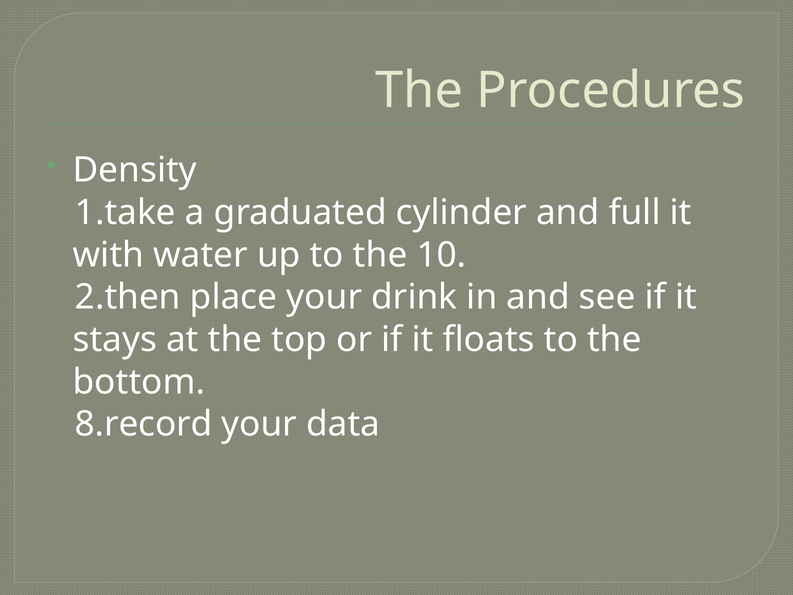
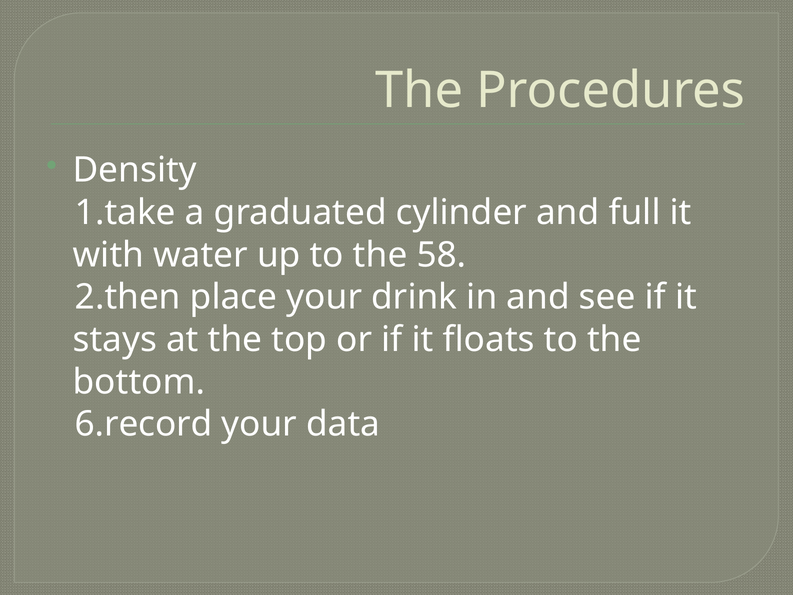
10: 10 -> 58
8.record: 8.record -> 6.record
